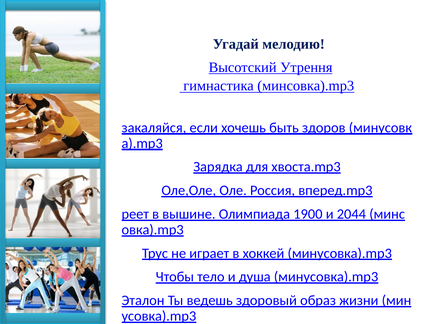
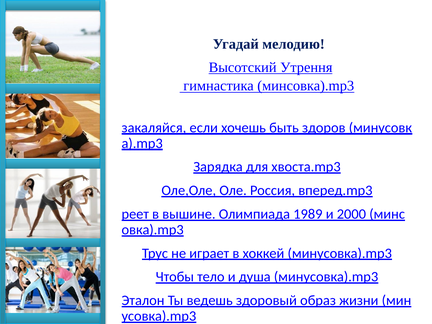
1900: 1900 -> 1989
2044: 2044 -> 2000
